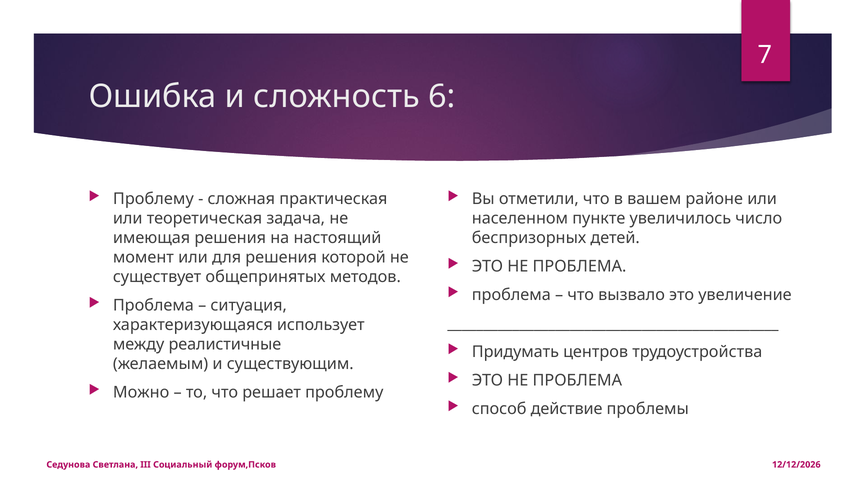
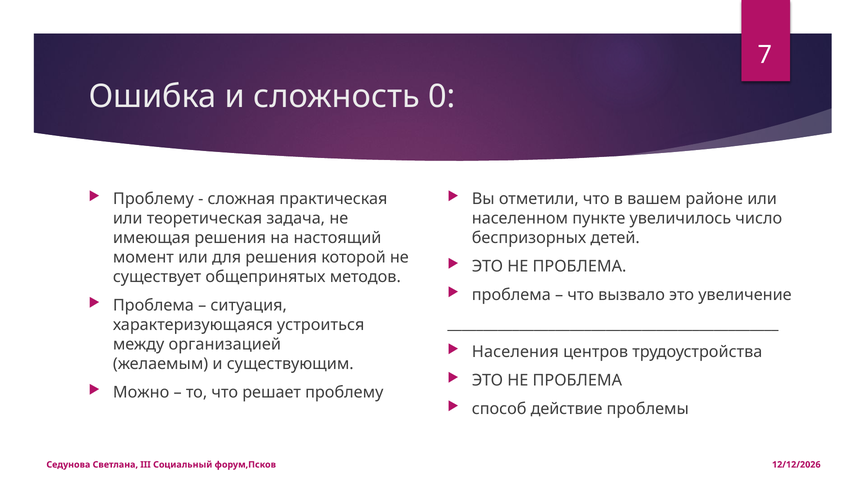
6: 6 -> 0
использует: использует -> устроиться
реалистичные: реалистичные -> организацией
Придумать: Придумать -> Населения
